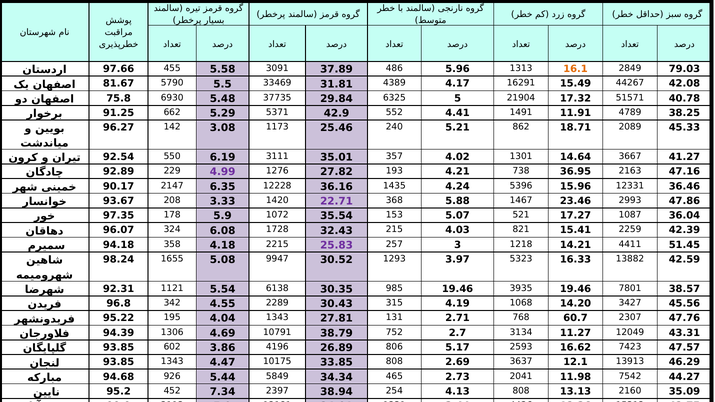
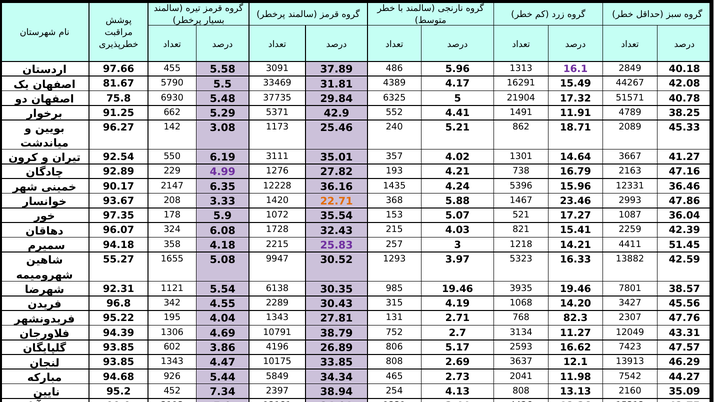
16.1 colour: orange -> purple
79.03: 79.03 -> 40.18
36.95: 36.95 -> 16.79
22.71 colour: purple -> orange
98.24: 98.24 -> 55.27
60.7: 60.7 -> 82.3
